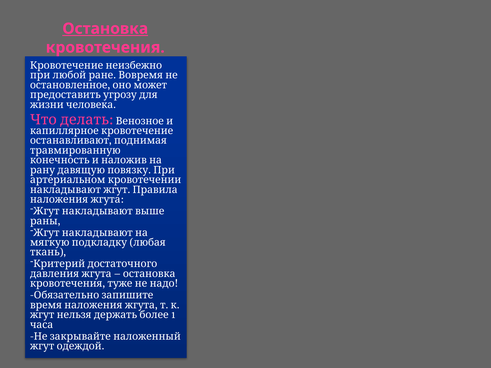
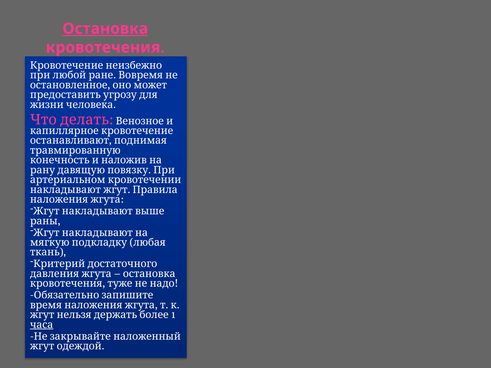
часа underline: none -> present
